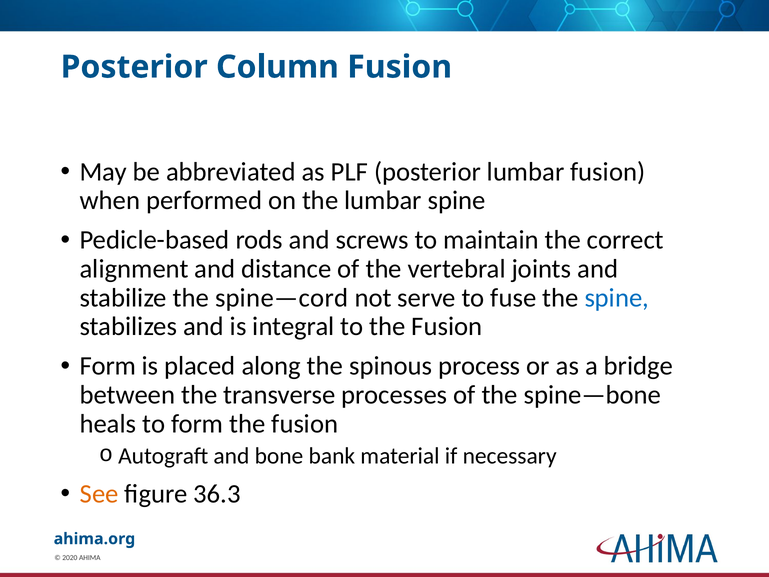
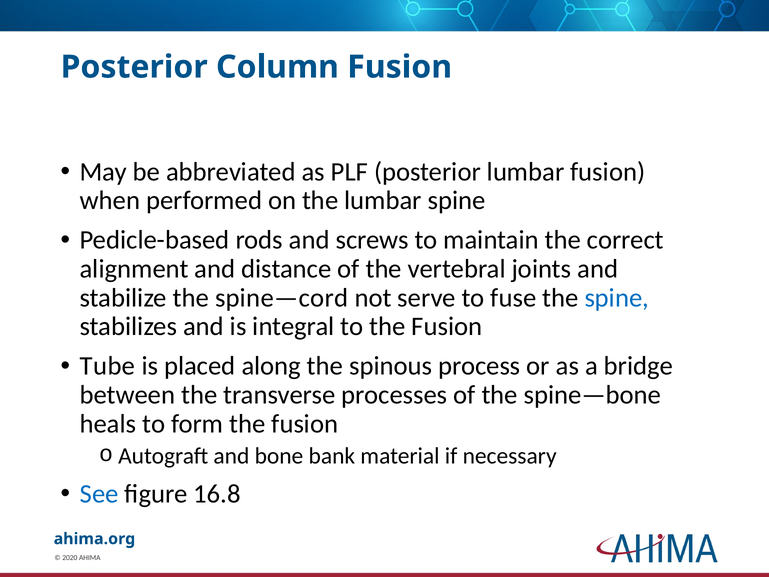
Form at (108, 366): Form -> Tube
See colour: orange -> blue
36.3: 36.3 -> 16.8
